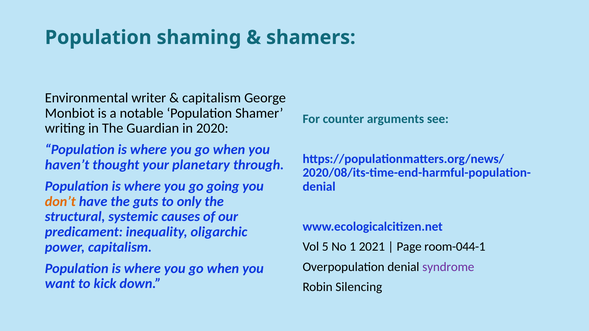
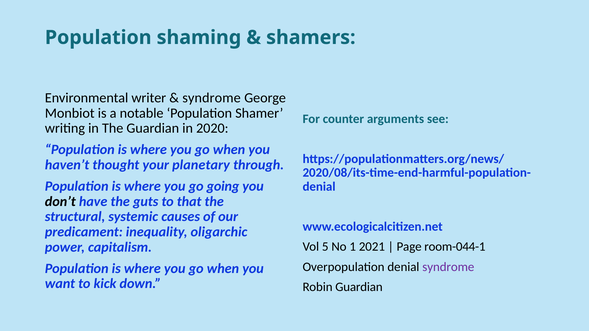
capitalism at (212, 98): capitalism -> syndrome
don’t colour: orange -> black
only: only -> that
Robin Silencing: Silencing -> Guardian
